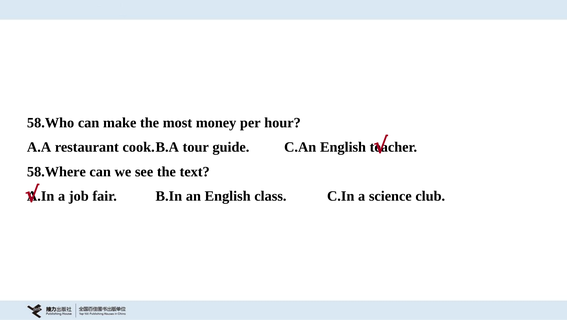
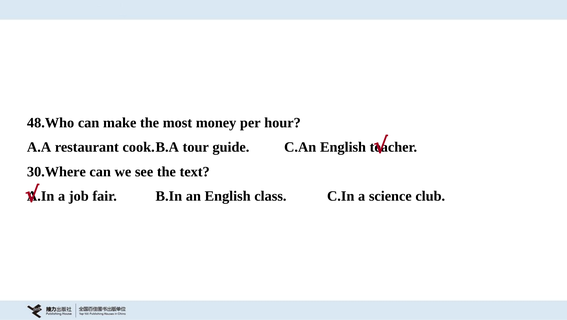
58.Who: 58.Who -> 48.Who
58.Where: 58.Where -> 30.Where
